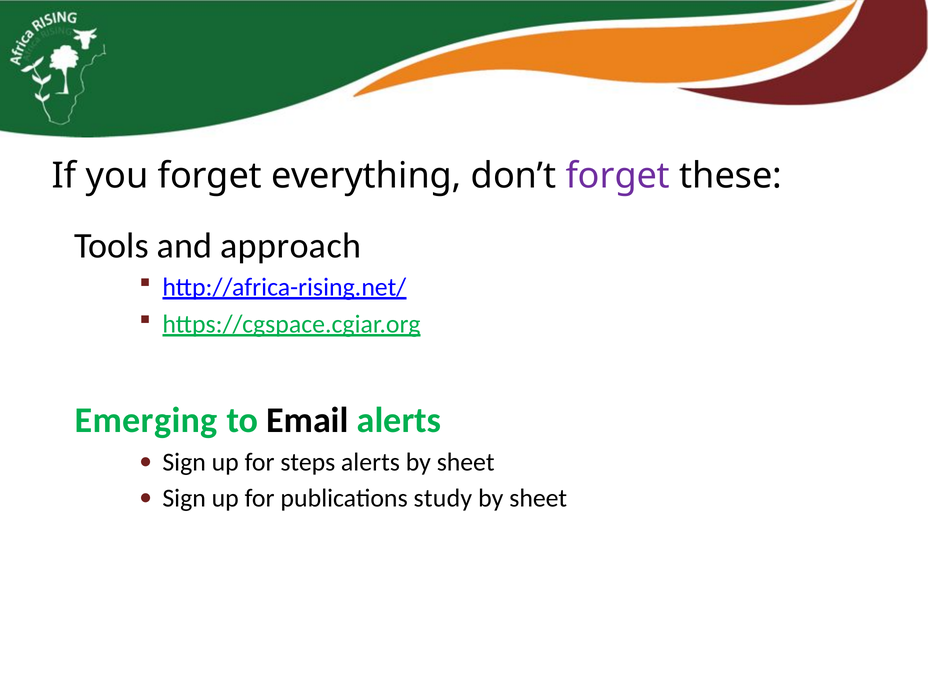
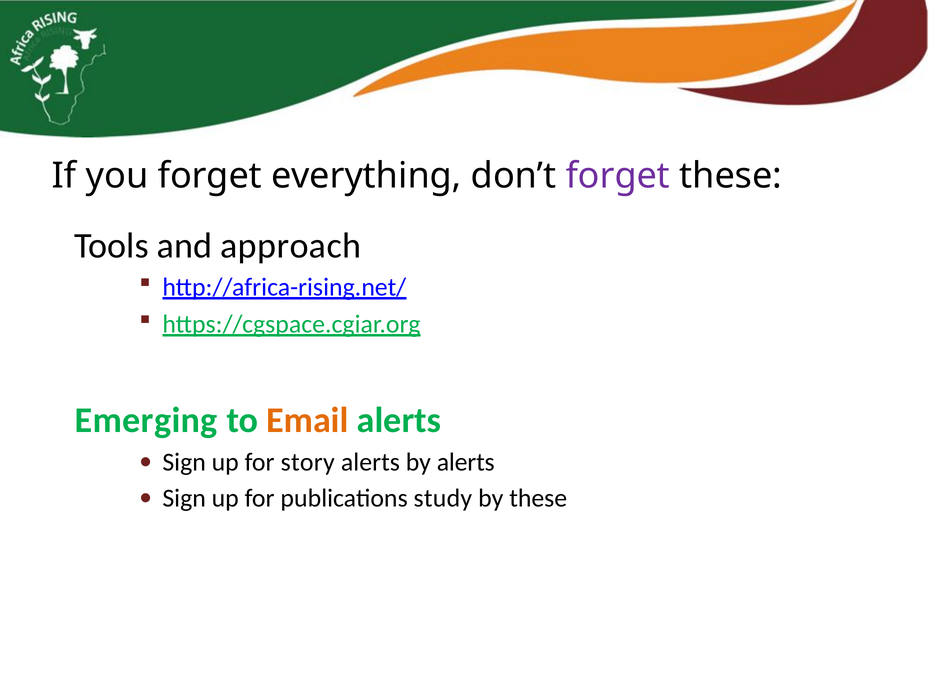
Email colour: black -> orange
steps: steps -> story
alerts by sheet: sheet -> alerts
sheet at (538, 498): sheet -> these
